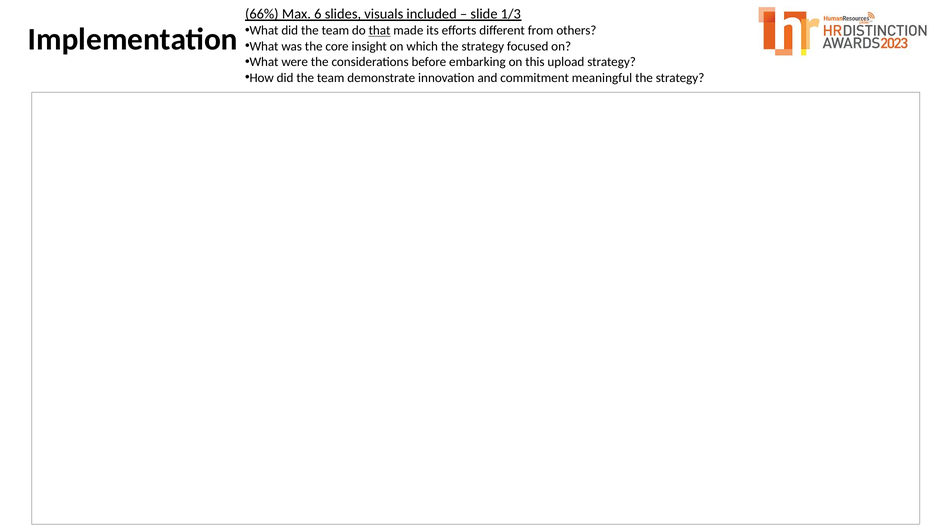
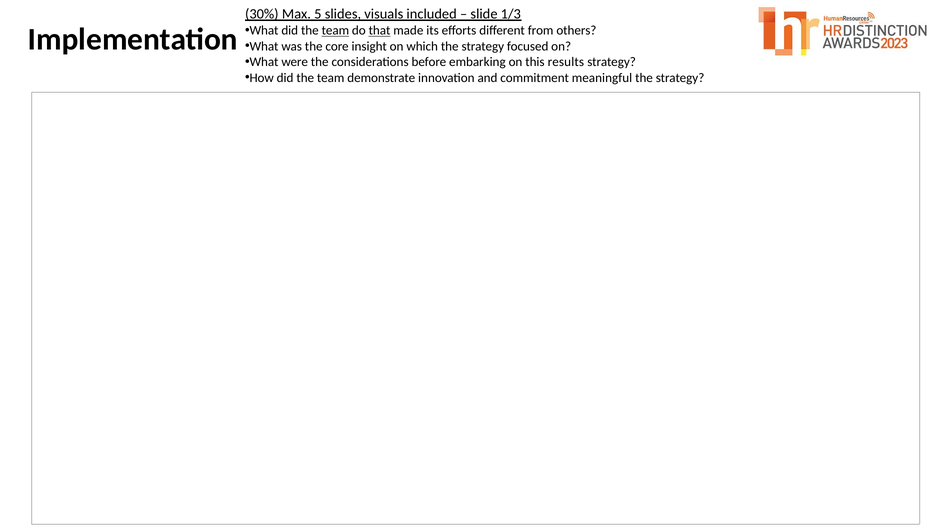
66%: 66% -> 30%
6: 6 -> 5
team at (335, 31) underline: none -> present
upload: upload -> results
